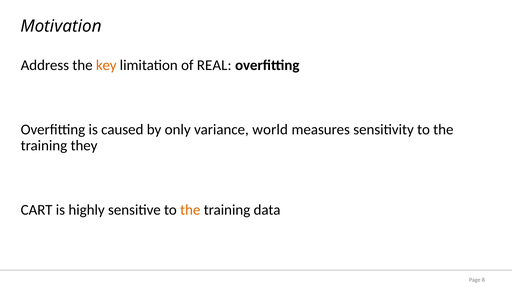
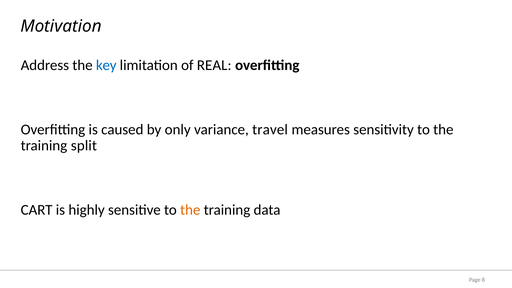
key colour: orange -> blue
world: world -> travel
they: they -> split
